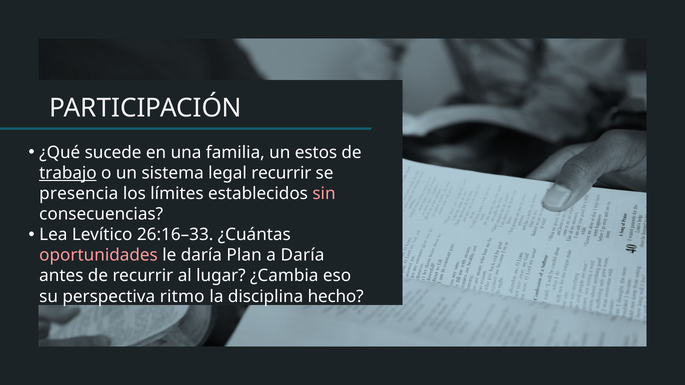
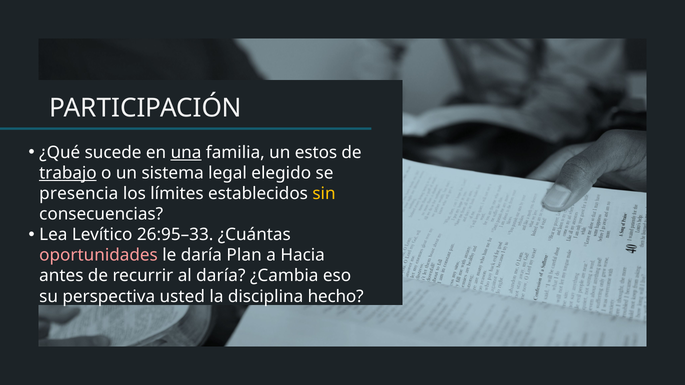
una underline: none -> present
legal recurrir: recurrir -> elegido
sin colour: pink -> yellow
26:16–33: 26:16–33 -> 26:95–33
a Daría: Daría -> Hacia
al lugar: lugar -> daría
ritmo: ritmo -> usted
